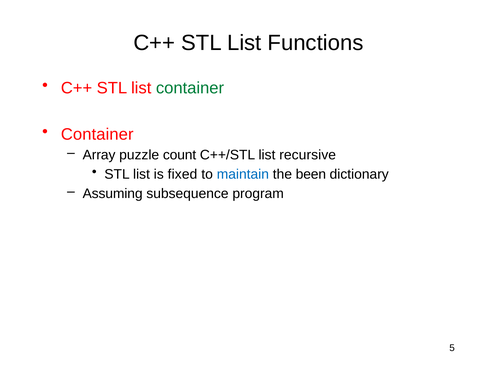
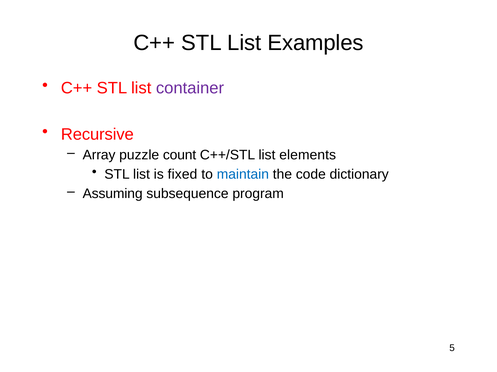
Functions: Functions -> Examples
container at (190, 88) colour: green -> purple
Container at (97, 135): Container -> Recursive
recursive: recursive -> elements
been: been -> code
